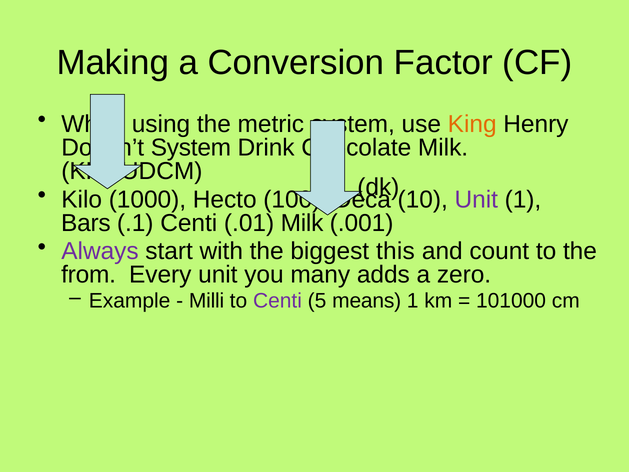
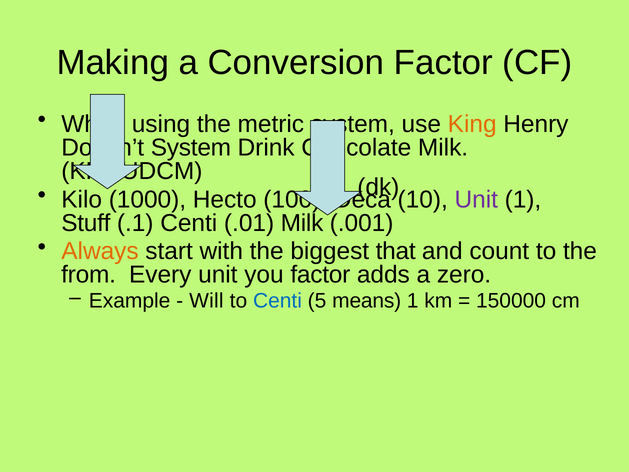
Bars: Bars -> Stuff
Always colour: purple -> orange
this: this -> that
you many: many -> factor
Milli: Milli -> Will
Centi at (278, 301) colour: purple -> blue
101000: 101000 -> 150000
